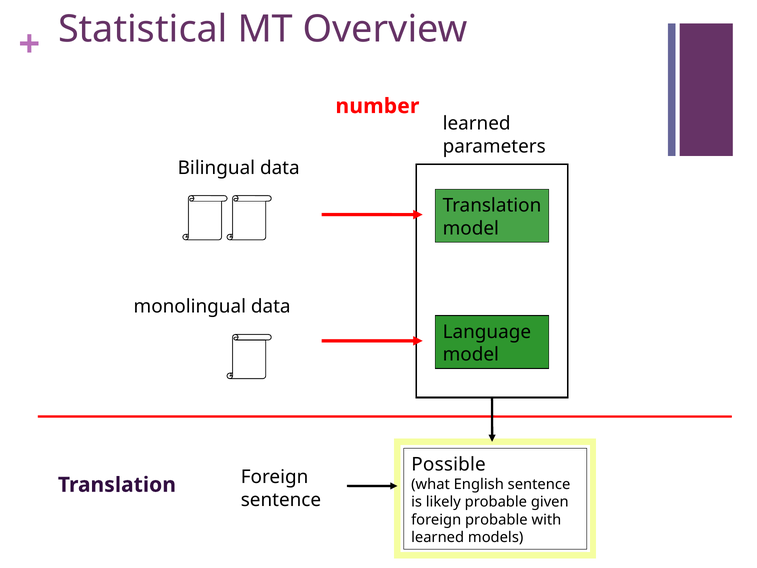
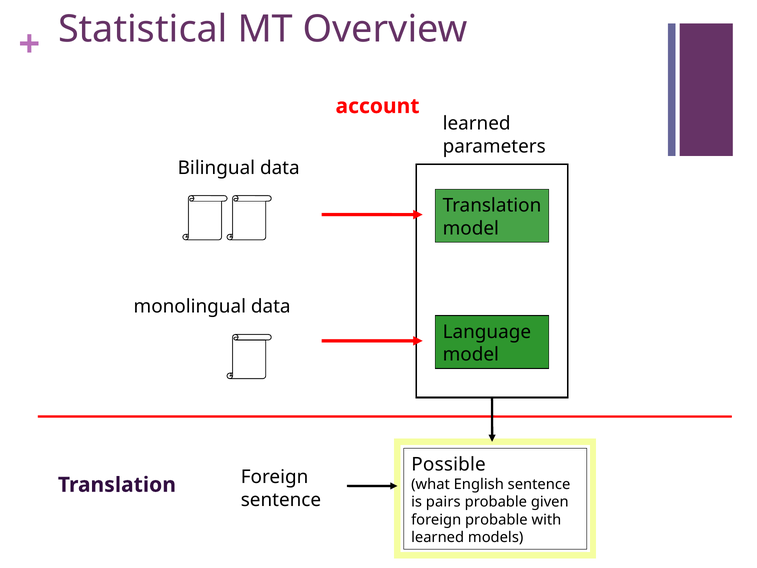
number: number -> account
likely: likely -> pairs
